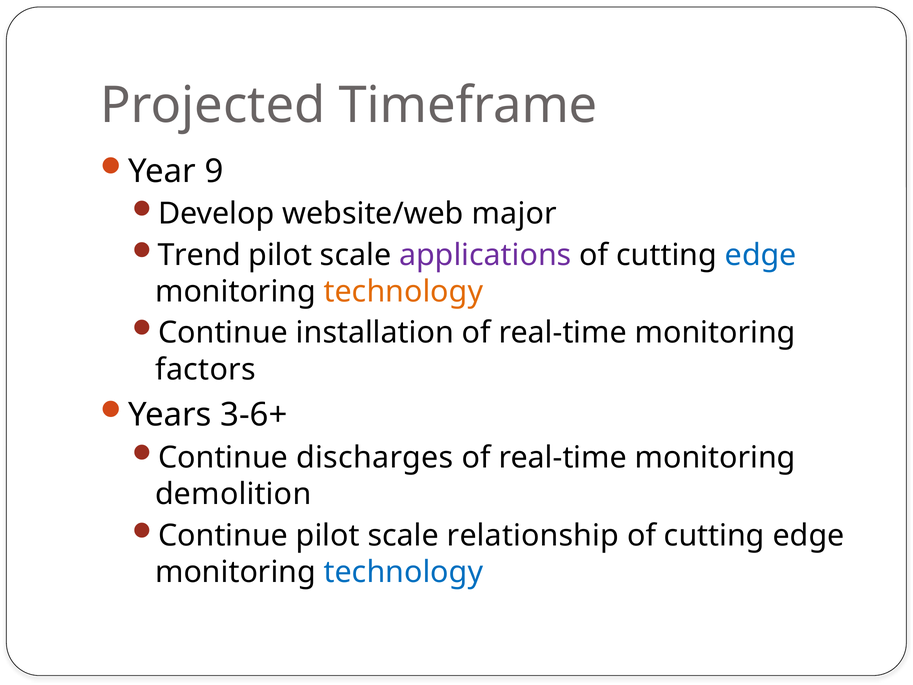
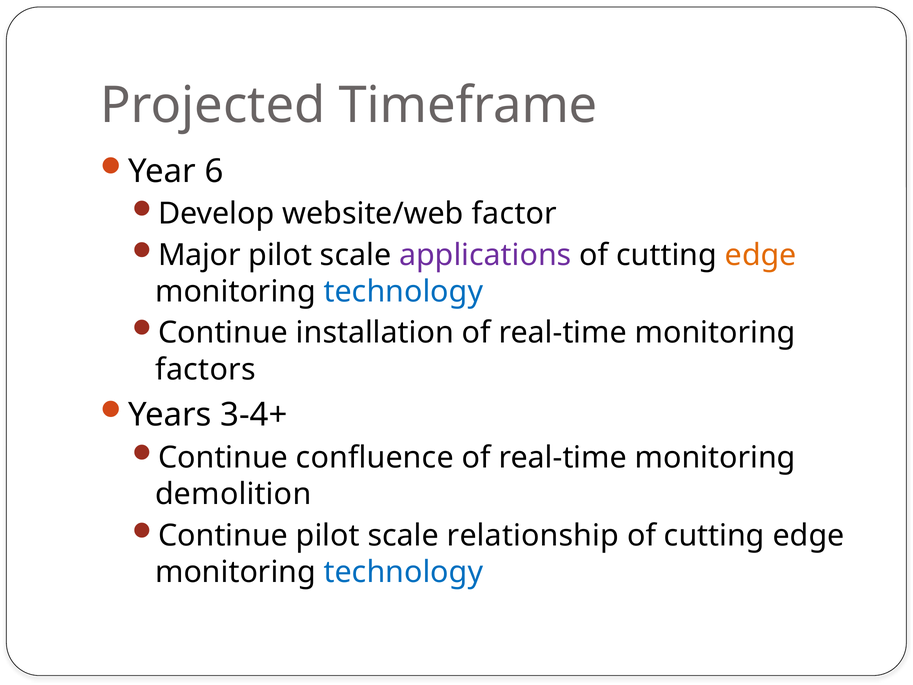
9: 9 -> 6
major: major -> factor
Trend: Trend -> Major
edge at (761, 255) colour: blue -> orange
technology at (403, 292) colour: orange -> blue
3-6+: 3-6+ -> 3-4+
discharges: discharges -> confluence
